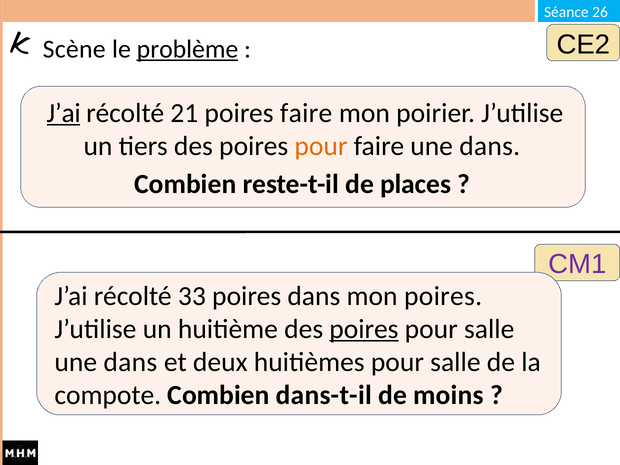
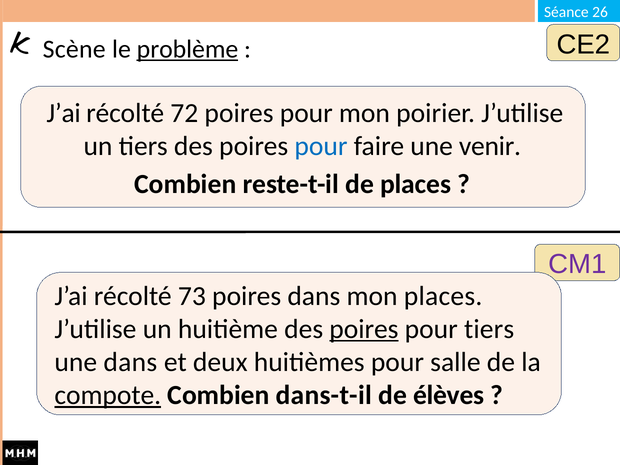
J’ai at (64, 113) underline: present -> none
21: 21 -> 72
faire at (306, 113): faire -> pour
pour at (321, 146) colour: orange -> blue
faire une dans: dans -> venir
33: 33 -> 73
mon poires: poires -> places
salle at (489, 329): salle -> tiers
compote underline: none -> present
moins: moins -> élèves
